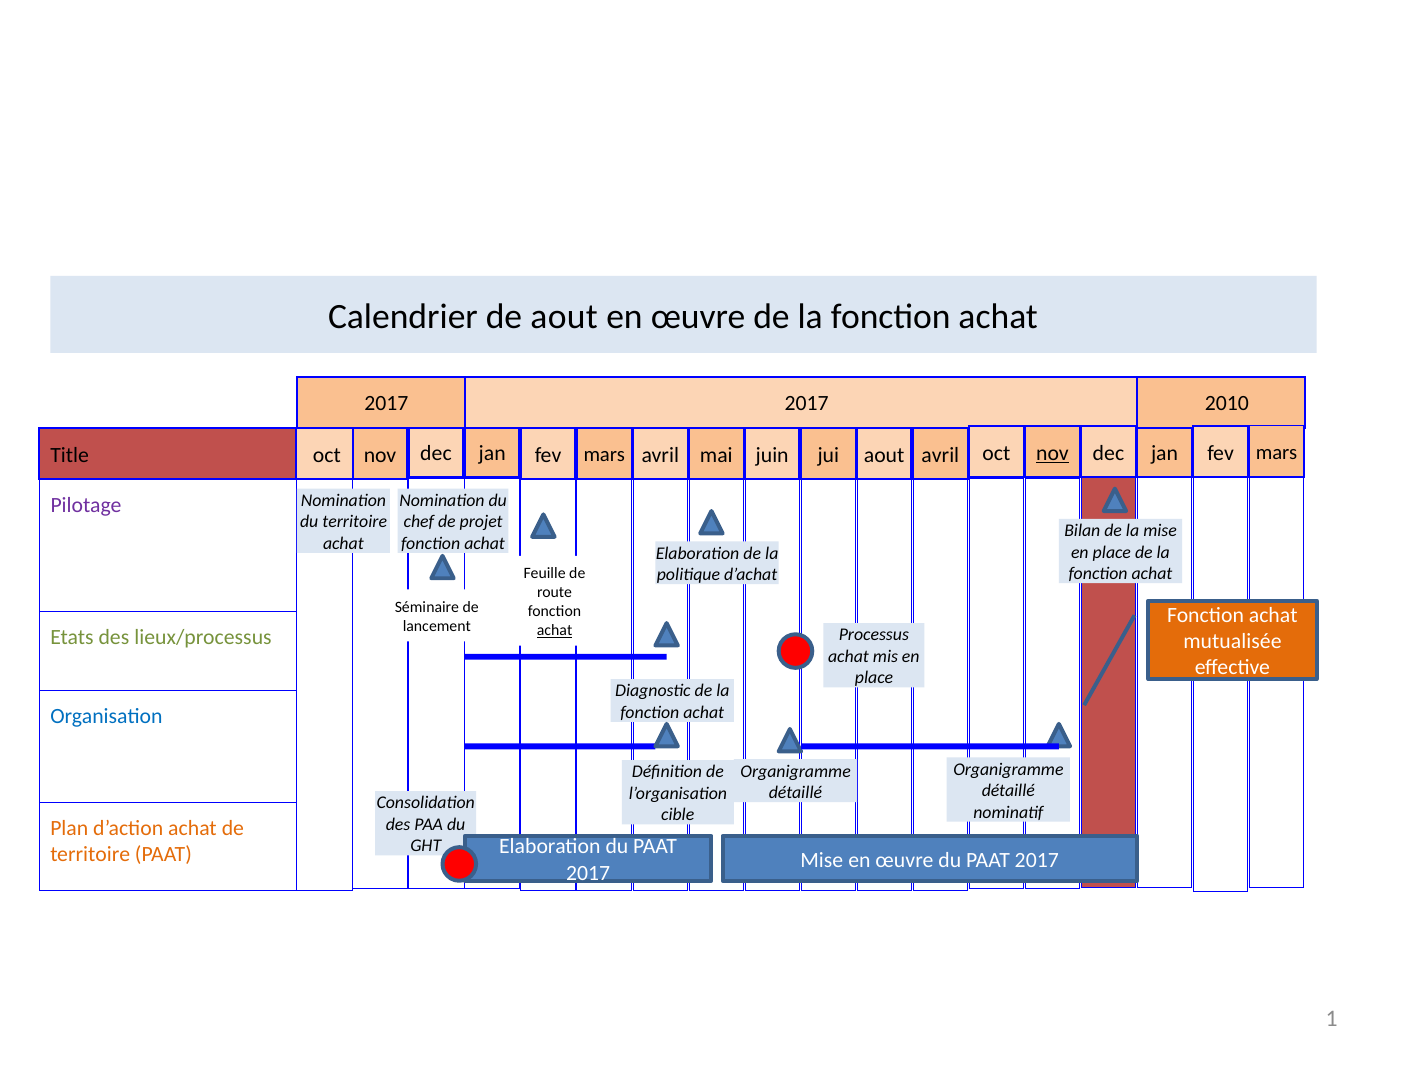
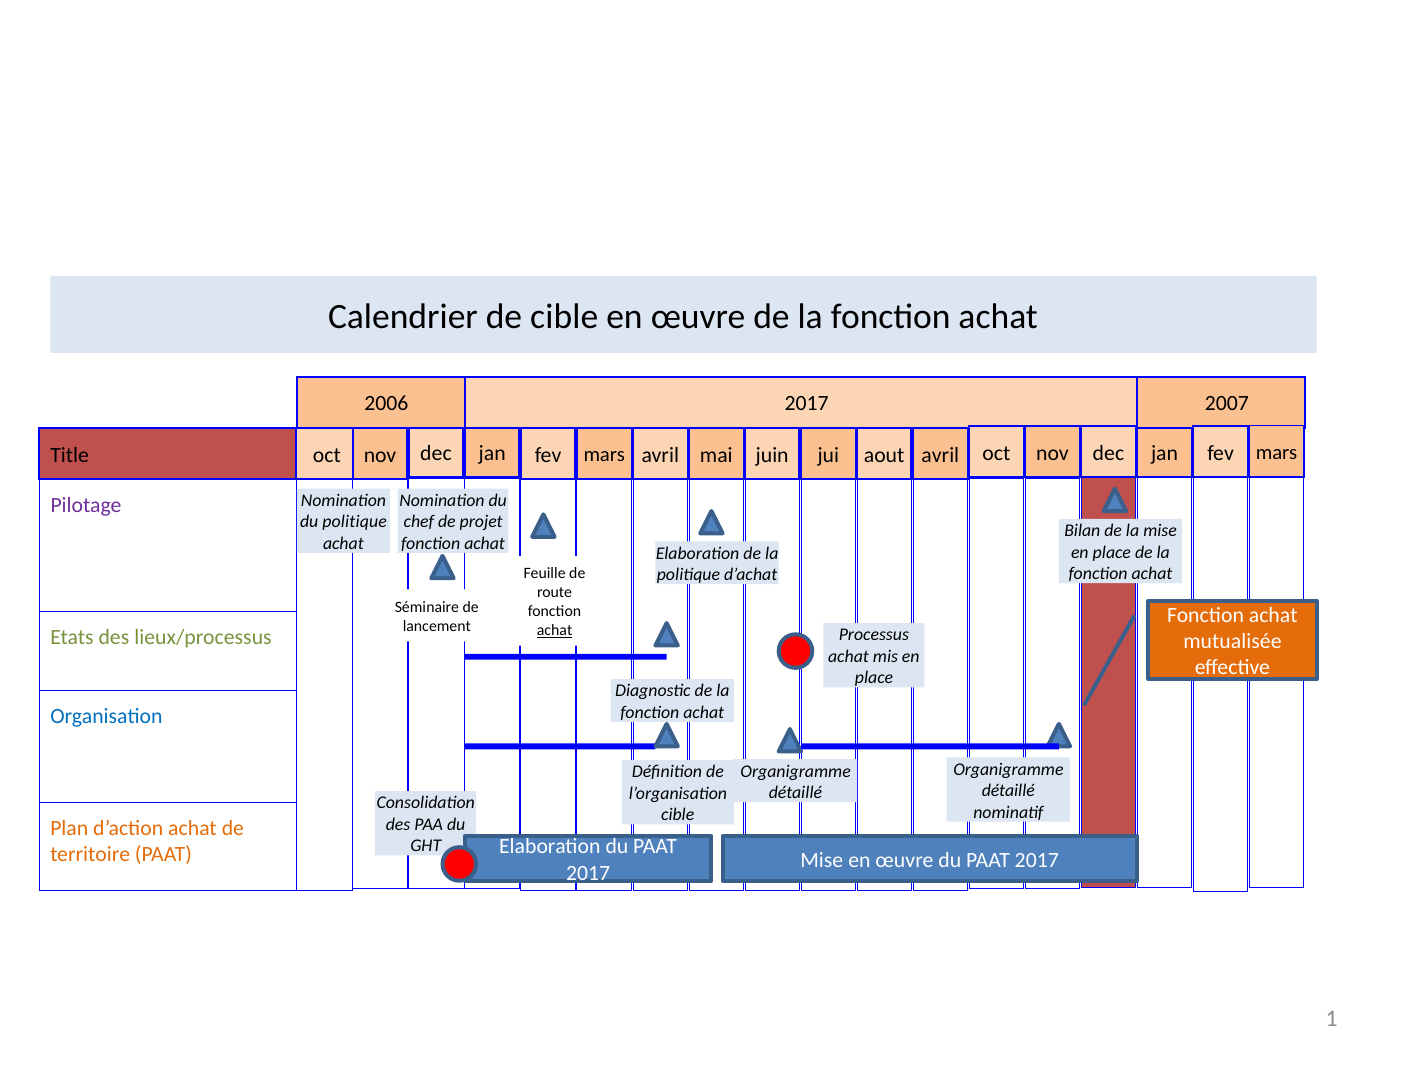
de aout: aout -> cible
2017 at (386, 404): 2017 -> 2006
2010: 2010 -> 2007
nov at (1052, 454) underline: present -> none
du territoire: territoire -> politique
